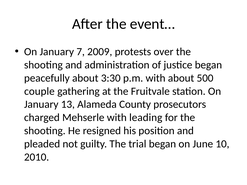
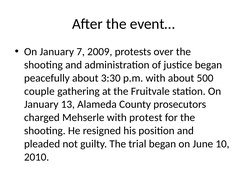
leading: leading -> protest
